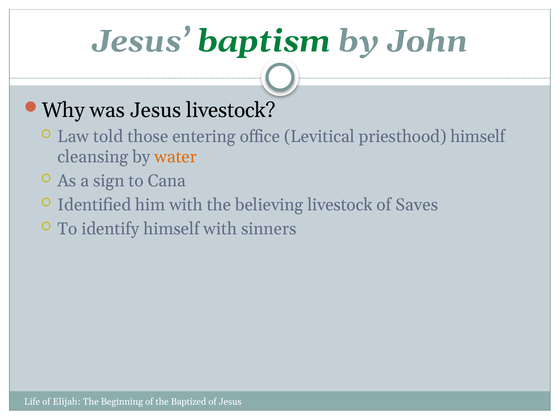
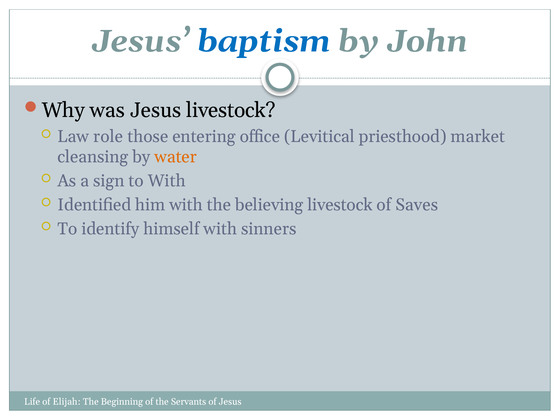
baptism colour: green -> blue
told: told -> role
priesthood himself: himself -> market
to Cana: Cana -> With
Baptized: Baptized -> Servants
